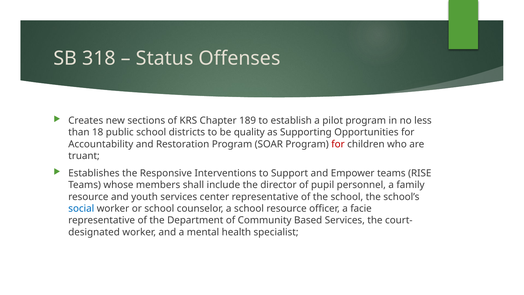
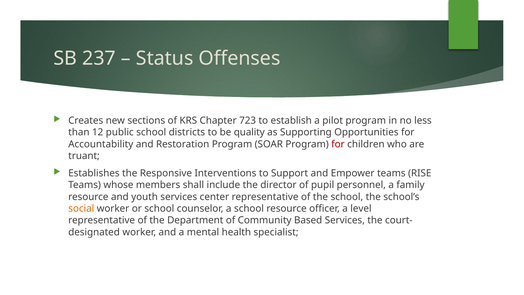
318: 318 -> 237
189: 189 -> 723
18: 18 -> 12
social colour: blue -> orange
facie: facie -> level
